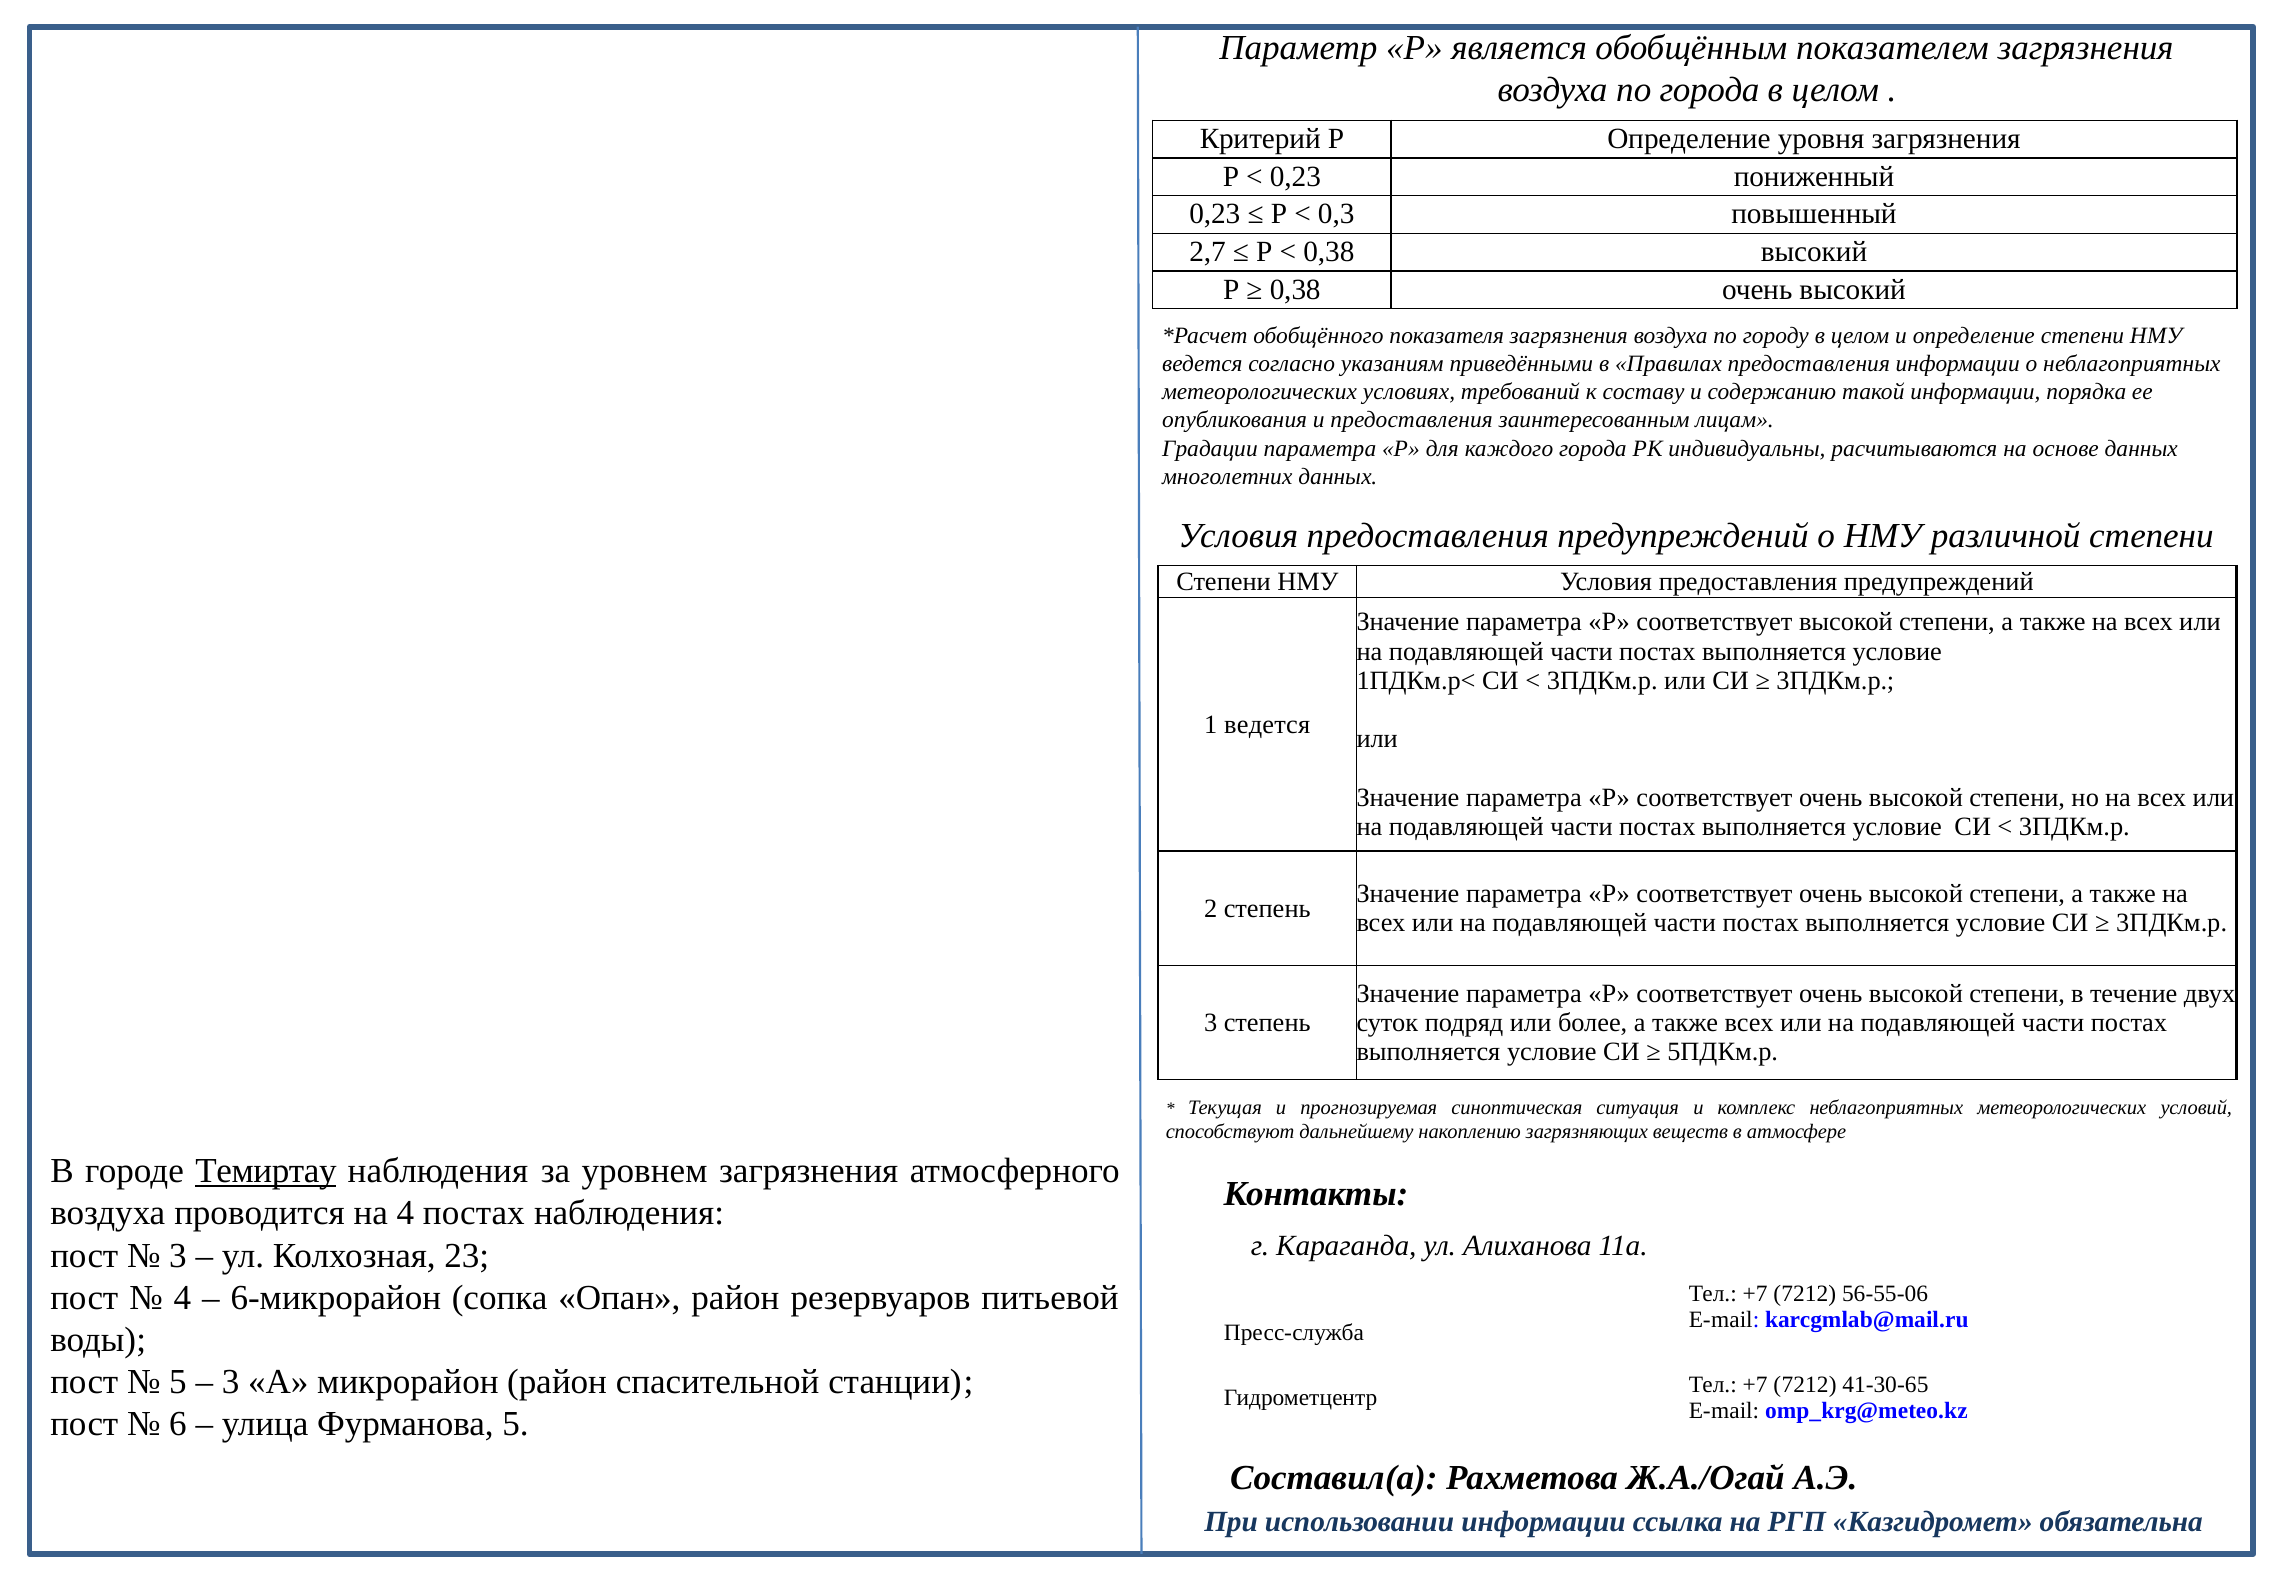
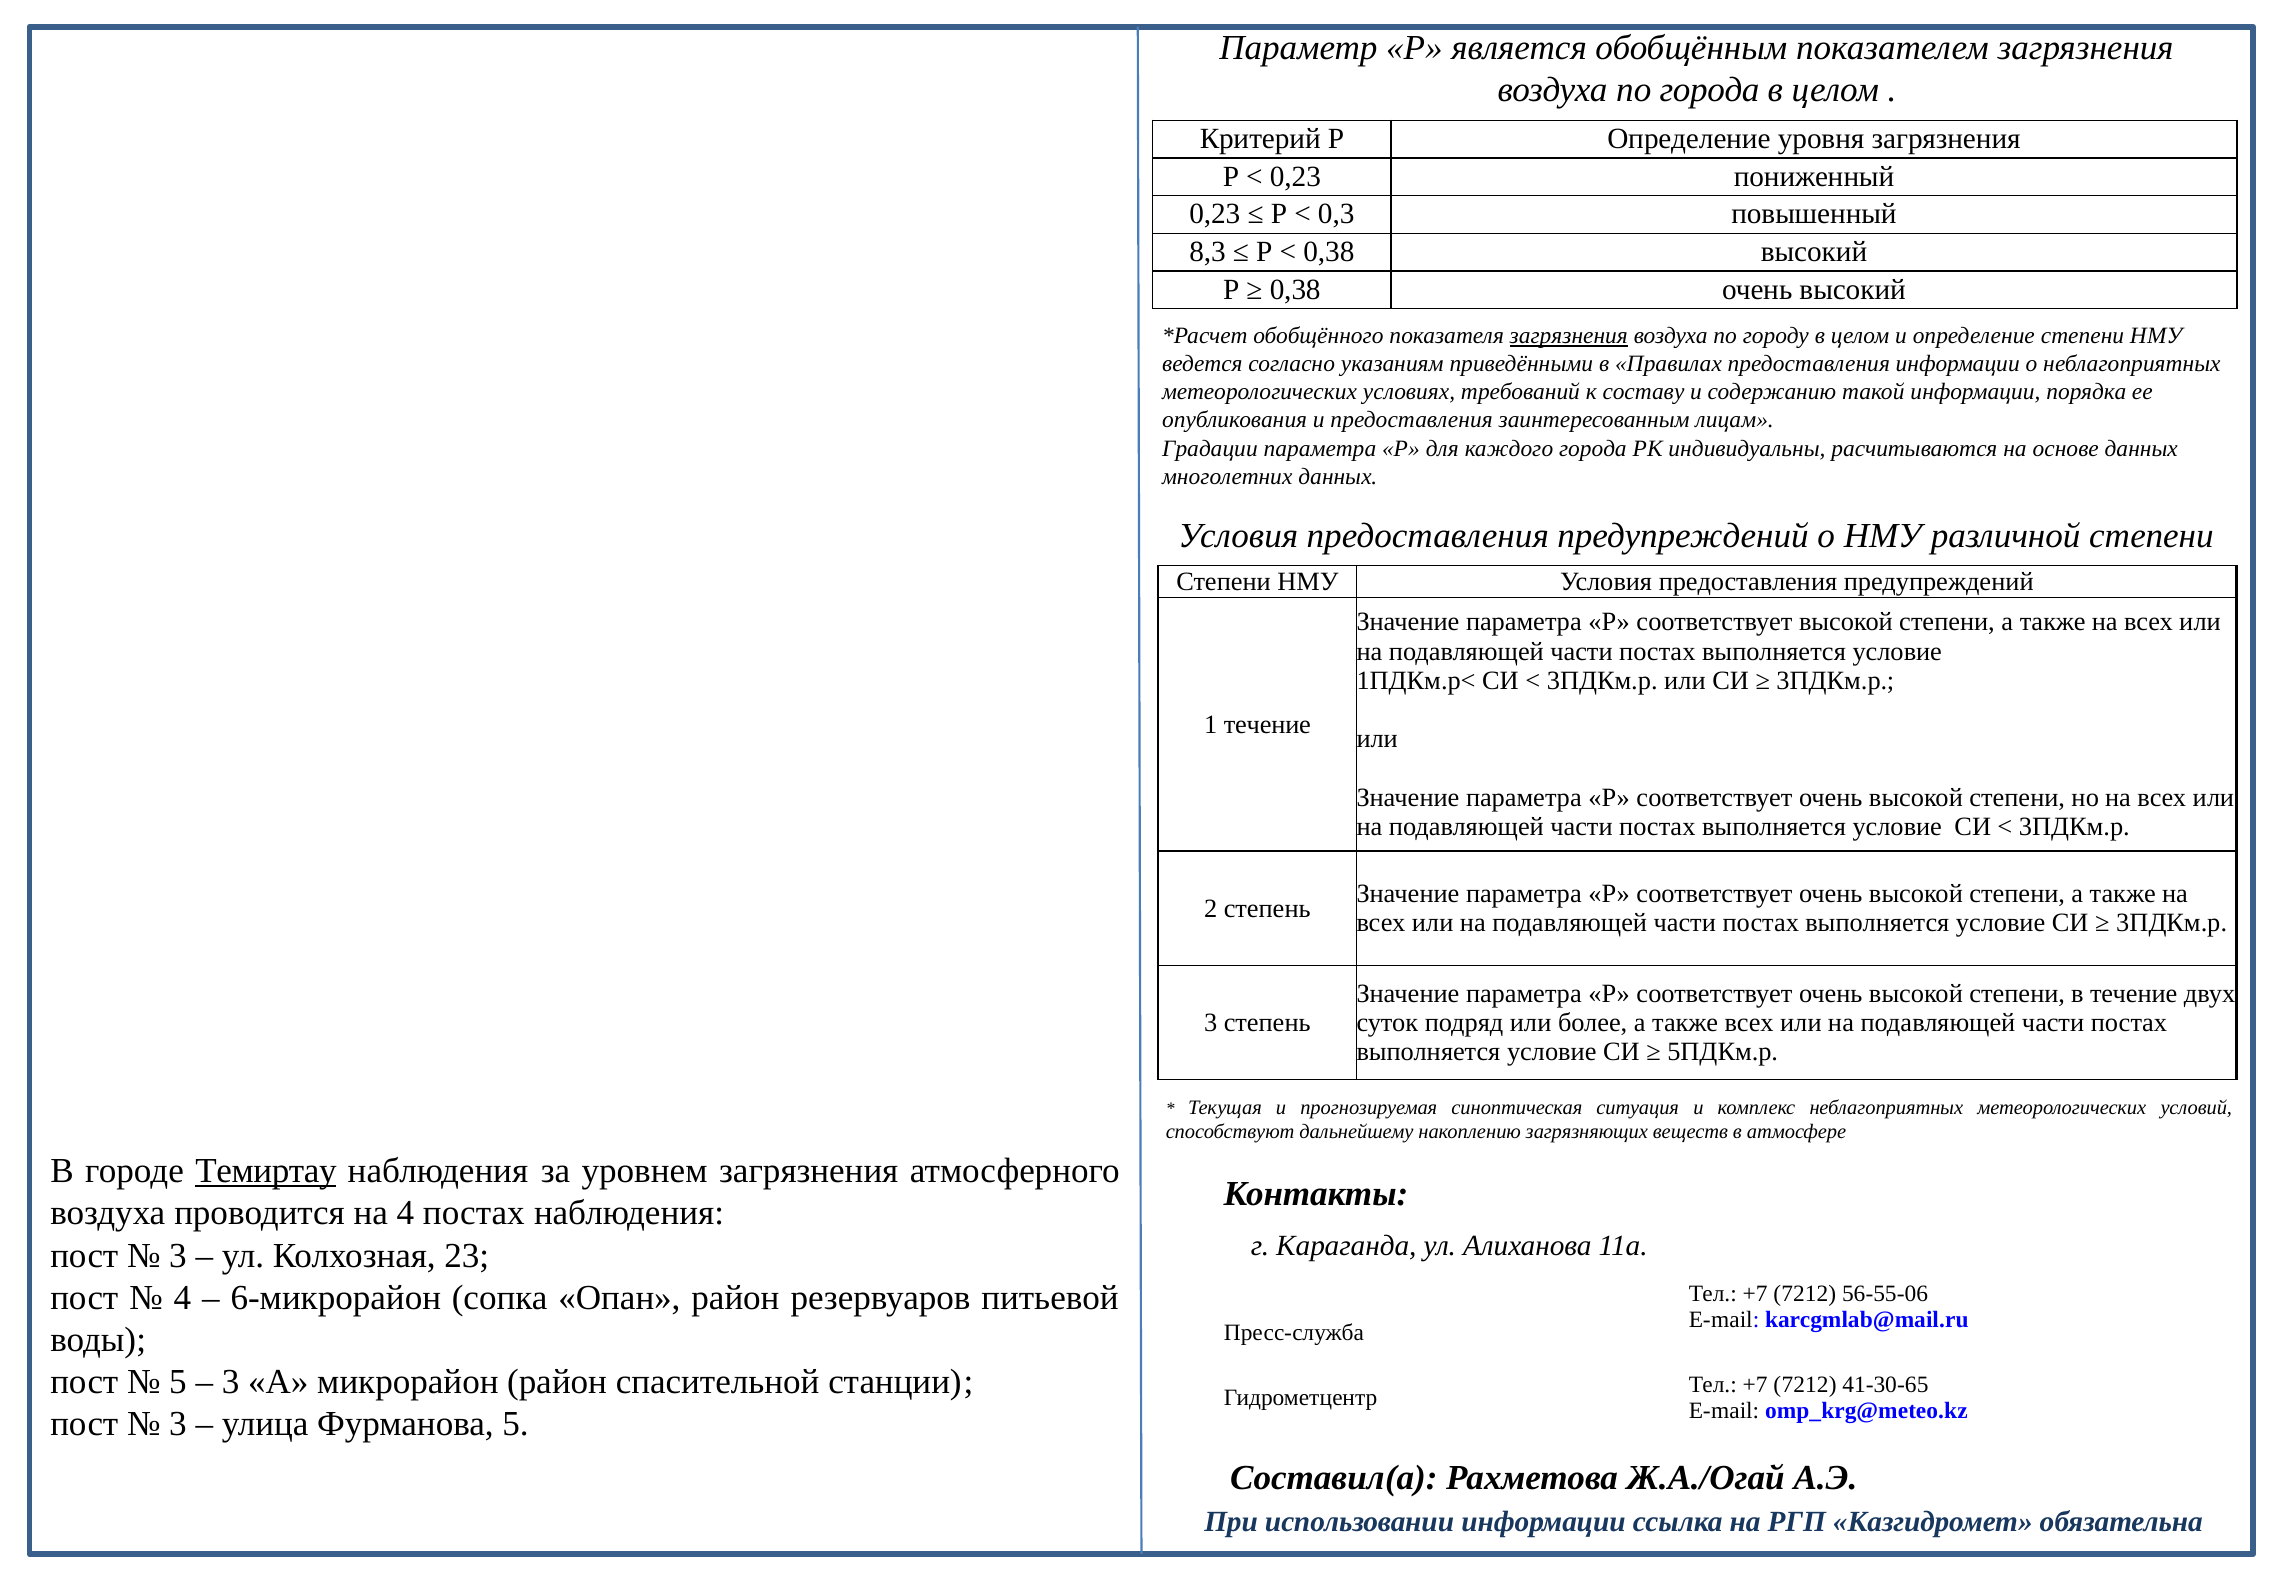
2,7: 2,7 -> 8,3
загрязнения at (1569, 336) underline: none -> present
1 ведется: ведется -> течение
6 at (178, 1424): 6 -> 3
